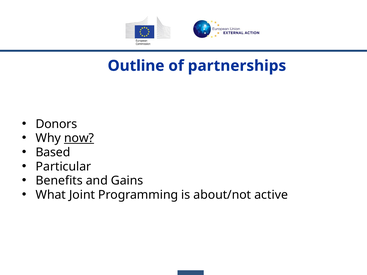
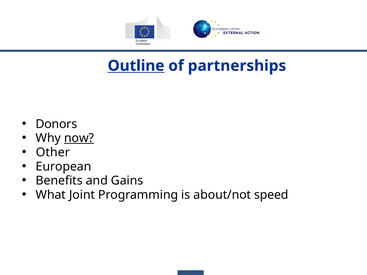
Outline underline: none -> present
Based: Based -> Other
Particular: Particular -> European
active: active -> speed
